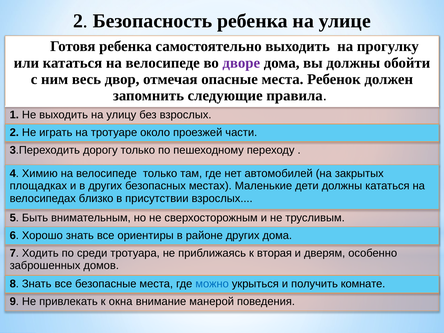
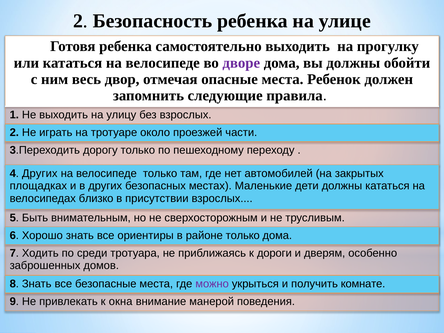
4 Химию: Химию -> Других
районе других: других -> только
вторая: вторая -> дороги
можно colour: blue -> purple
